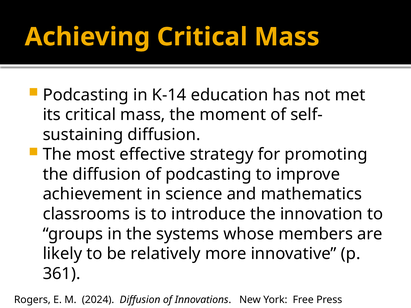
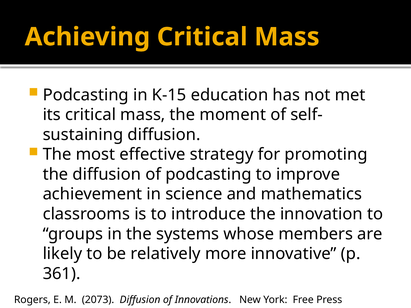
K-14: K-14 -> K-15
2024: 2024 -> 2073
